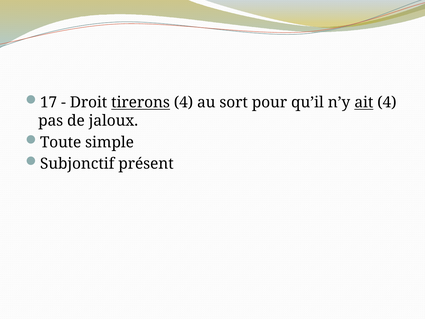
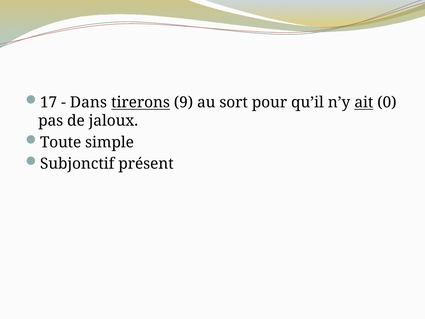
Droit: Droit -> Dans
tirerons 4: 4 -> 9
ait 4: 4 -> 0
